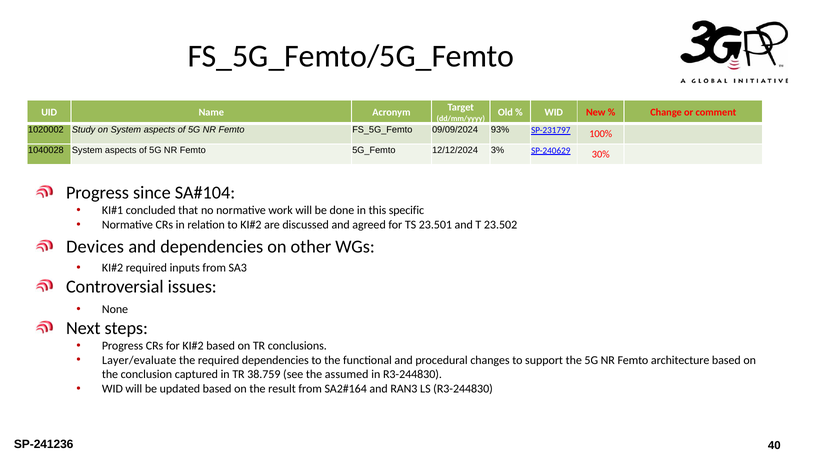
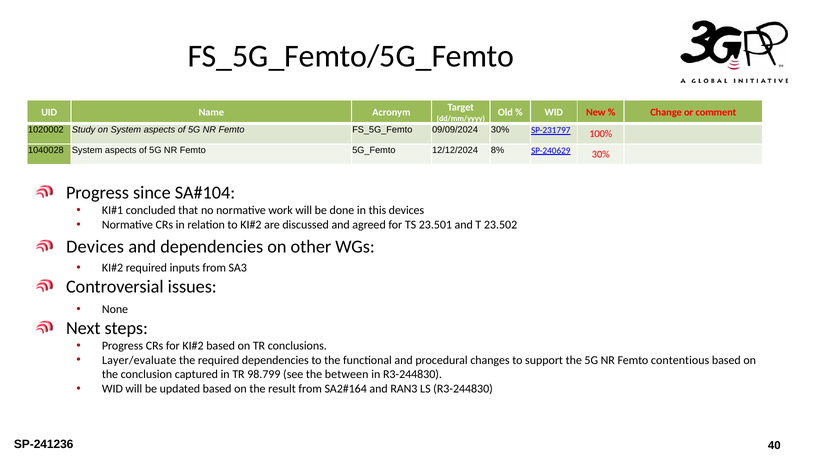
09/09/2024 93%: 93% -> 30%
3%: 3% -> 8%
this specific: specific -> devices
architecture: architecture -> contentious
38.759: 38.759 -> 98.799
assumed: assumed -> between
